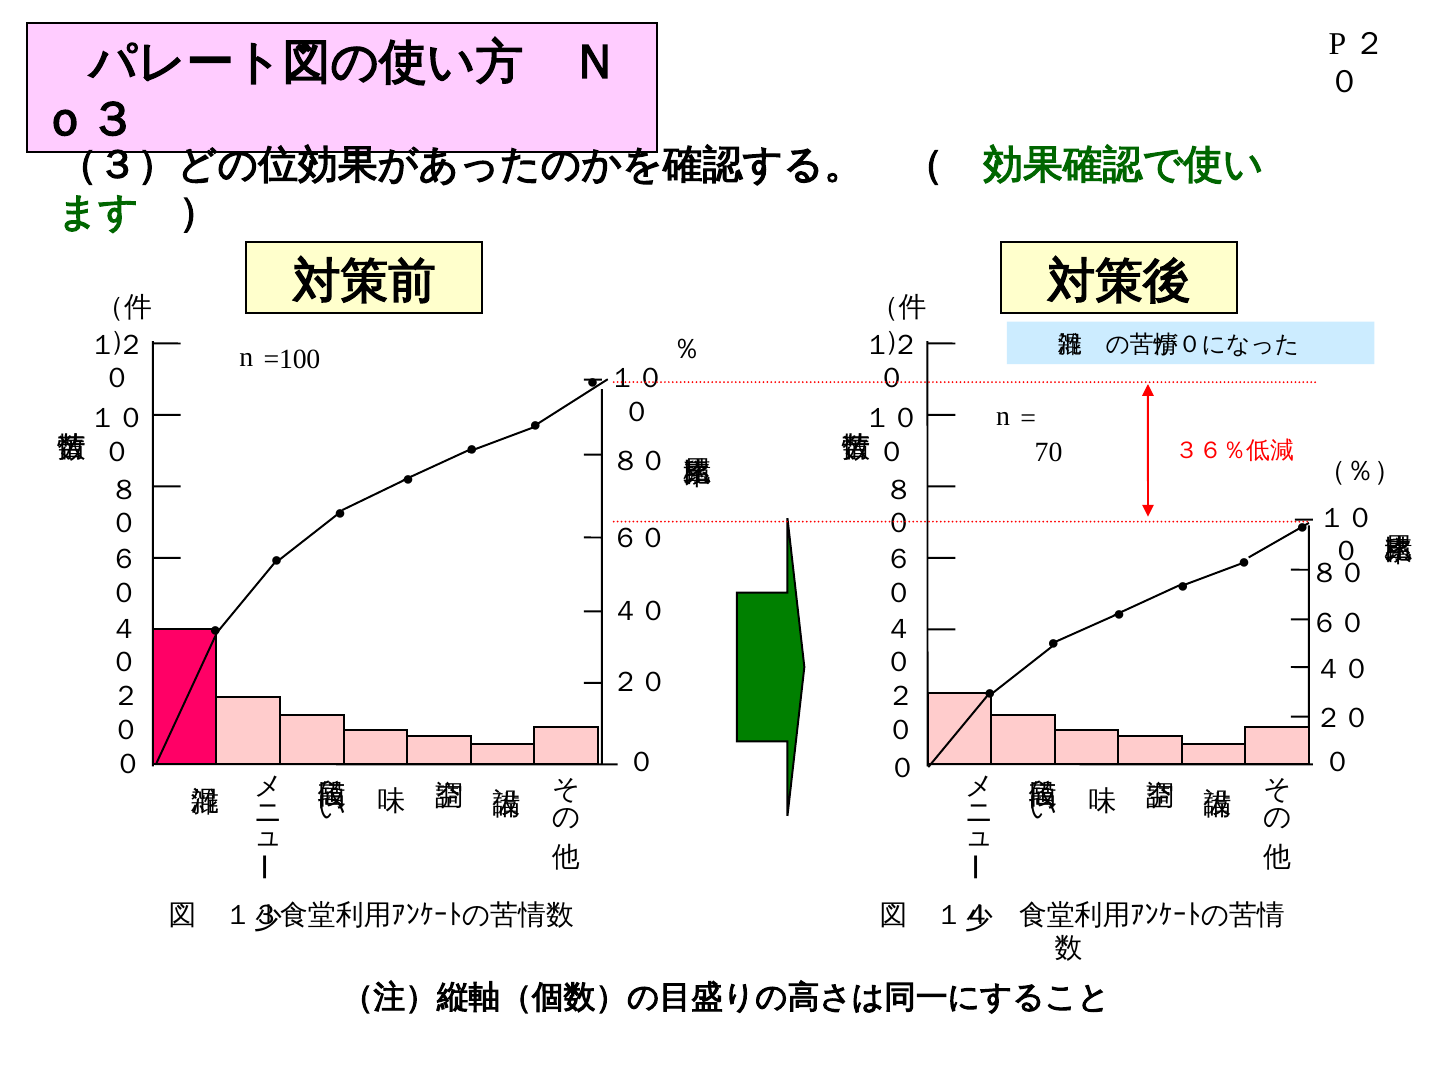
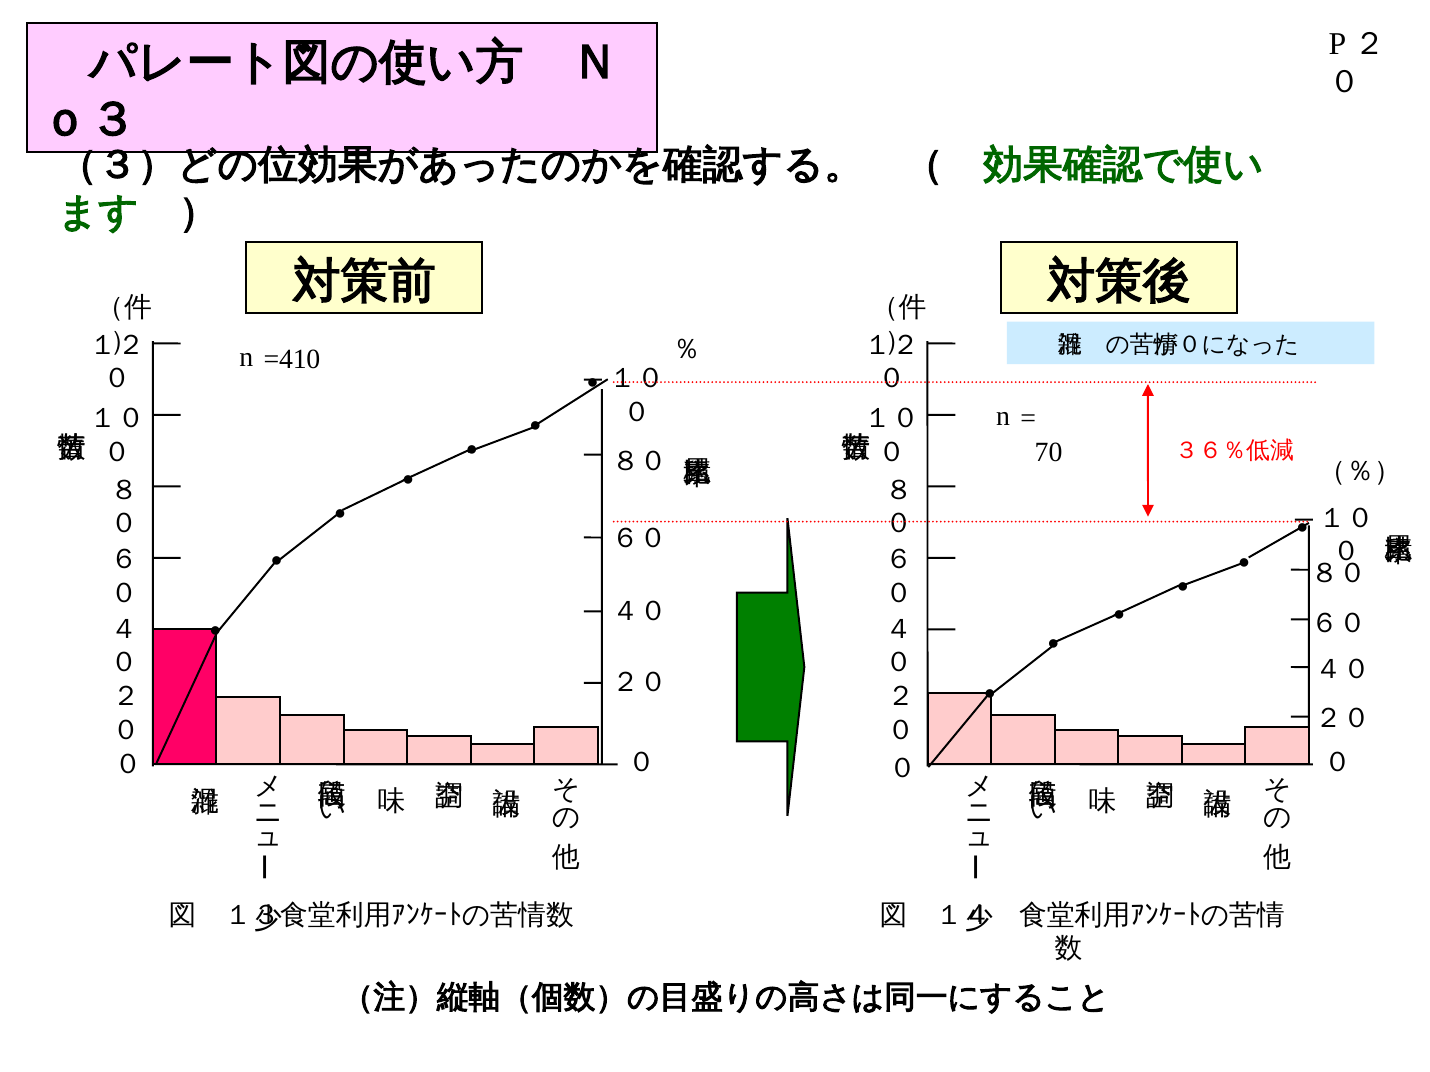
=100: =100 -> =410
